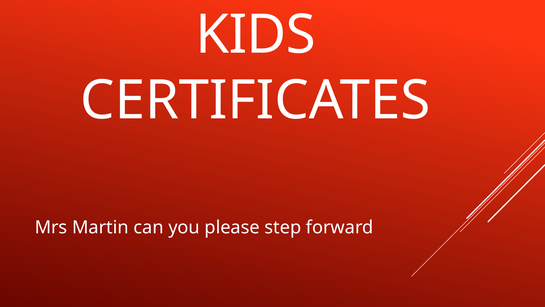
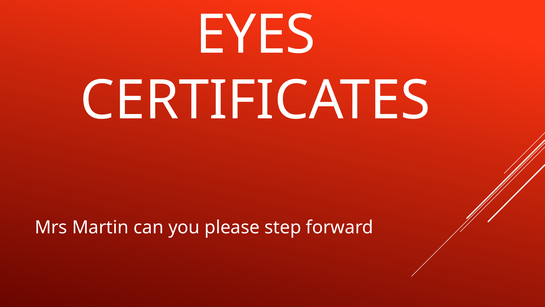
KIDS: KIDS -> EYES
